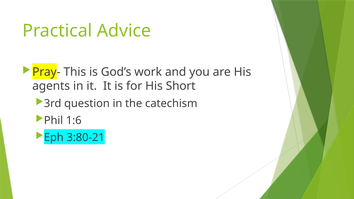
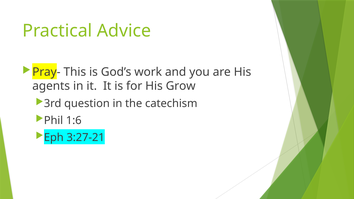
Short: Short -> Grow
3:80-21: 3:80-21 -> 3:27-21
